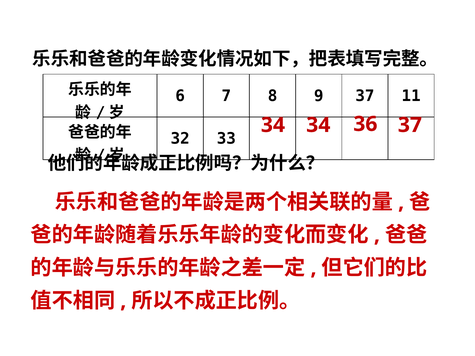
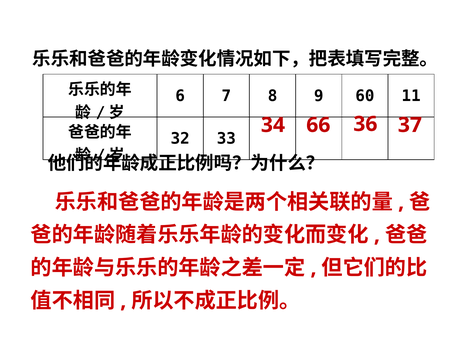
9 37: 37 -> 60
34 34: 34 -> 66
